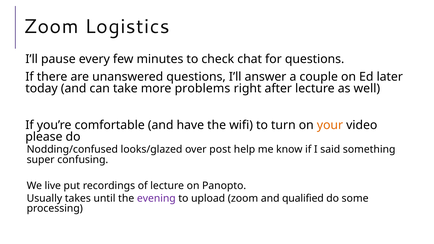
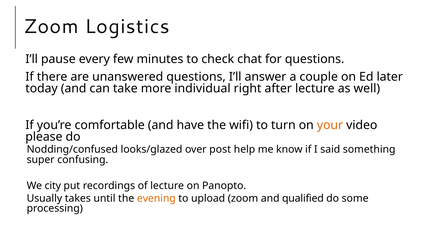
problems: problems -> individual
live: live -> city
evening colour: purple -> orange
